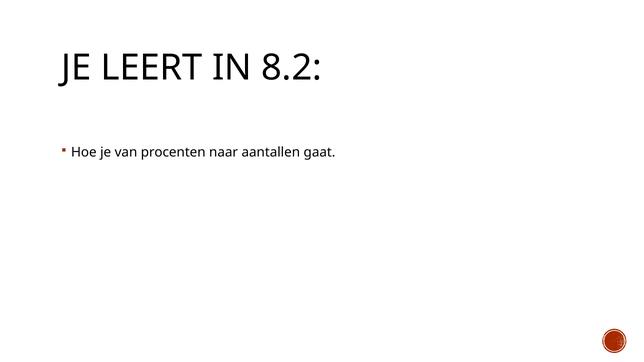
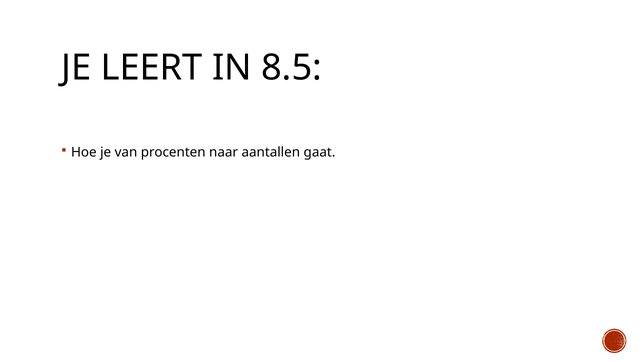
8.2: 8.2 -> 8.5
